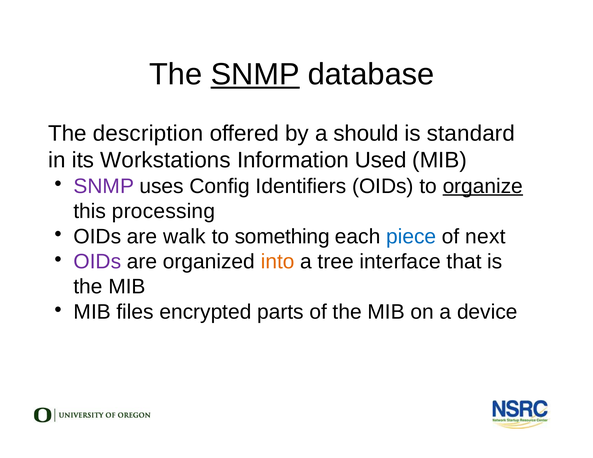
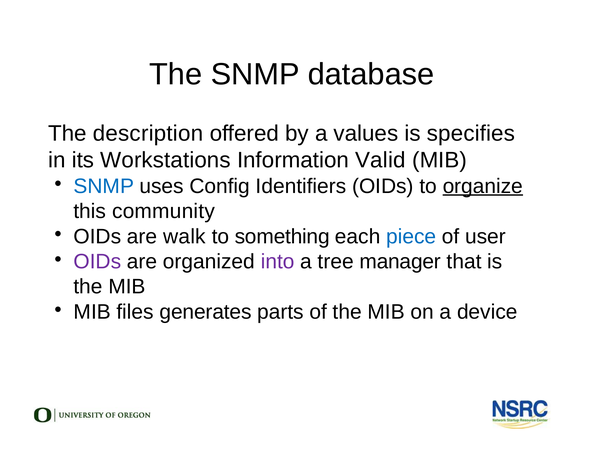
SNMP at (255, 74) underline: present -> none
should: should -> values
standard: standard -> specifies
Used: Used -> Valid
SNMP at (104, 186) colour: purple -> blue
processing: processing -> community
next: next -> user
into colour: orange -> purple
interface: interface -> manager
encrypted: encrypted -> generates
